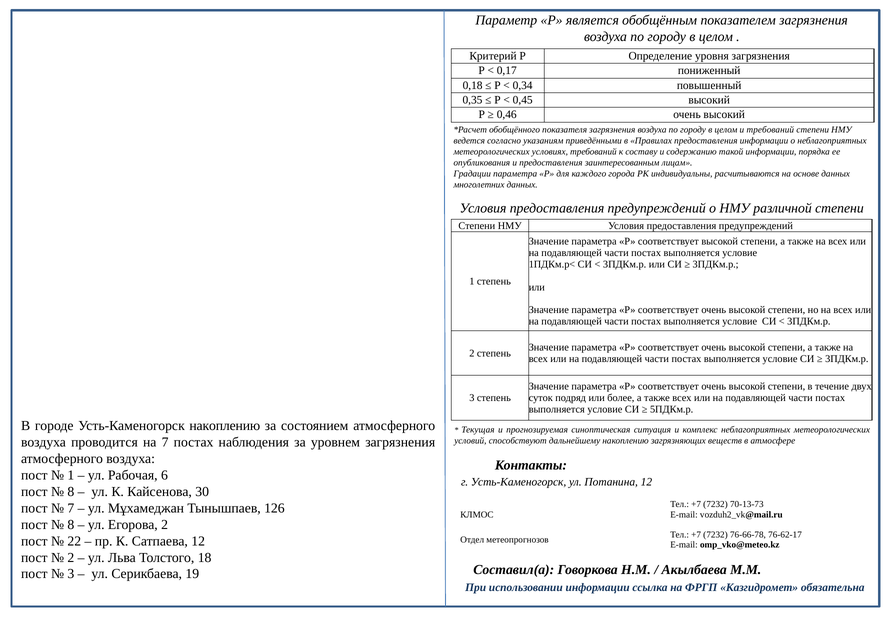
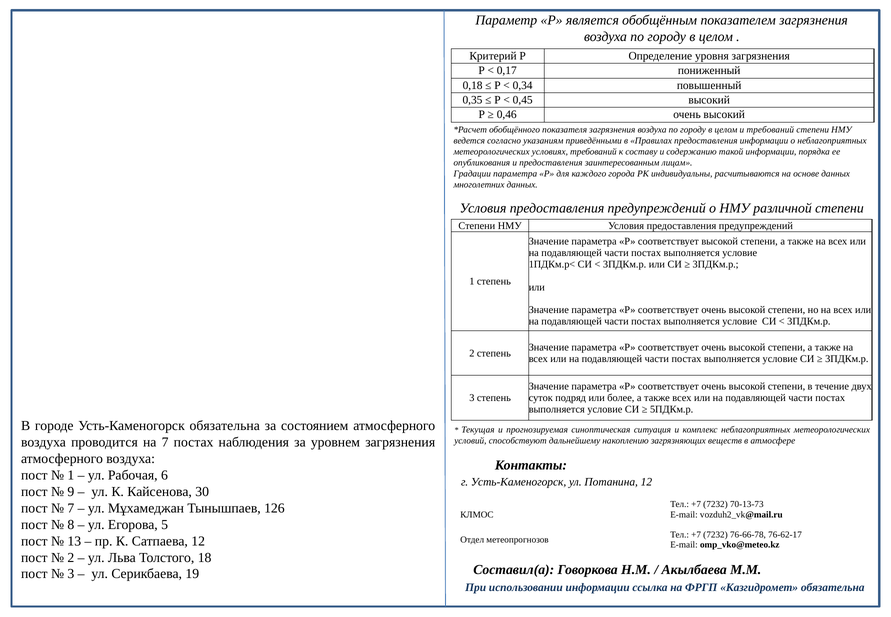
Усть-Каменогорск накоплению: накоплению -> обязательна
8 at (71, 492): 8 -> 9
Егорова 2: 2 -> 5
22: 22 -> 13
